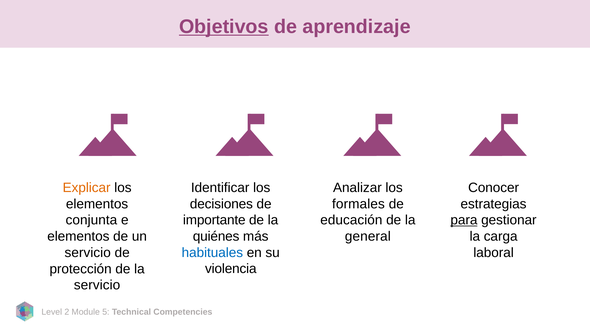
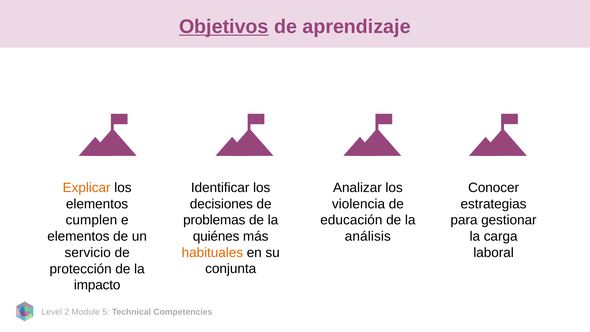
formales: formales -> violencia
importante: importante -> problemas
conjunta: conjunta -> cumplen
para underline: present -> none
general: general -> análisis
habituales colour: blue -> orange
violencia: violencia -> conjunta
servicio at (97, 285): servicio -> impacto
